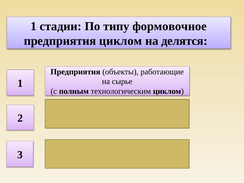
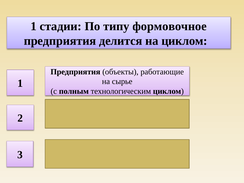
предприятия циклом: циклом -> делится
на делятся: делятся -> циклом
